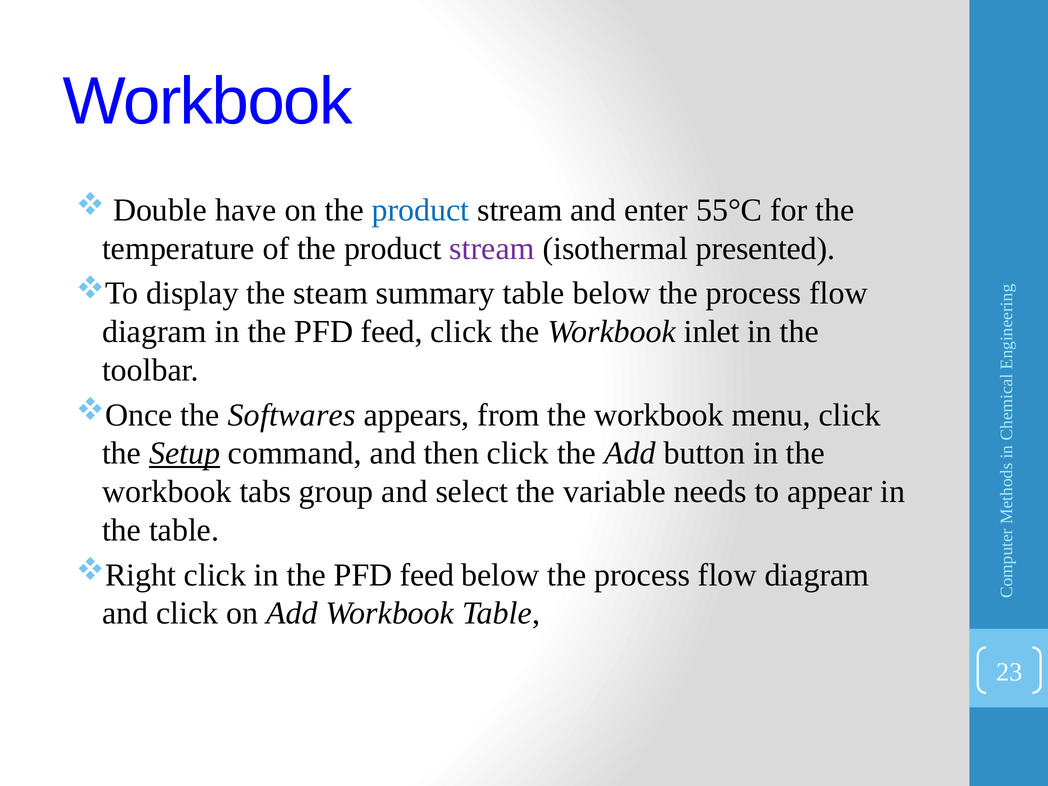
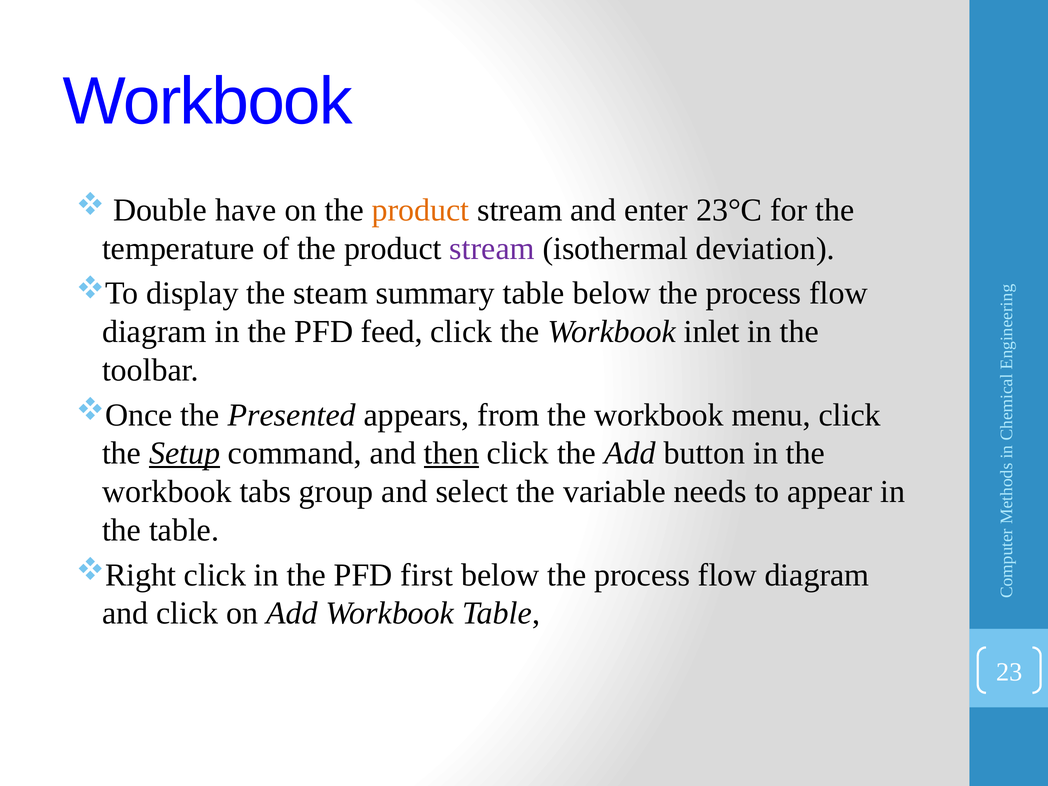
product at (421, 210) colour: blue -> orange
55°C: 55°C -> 23°C
presented: presented -> deviation
Softwares: Softwares -> Presented
then underline: none -> present
feed at (427, 575): feed -> first
